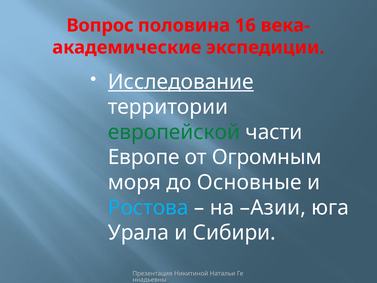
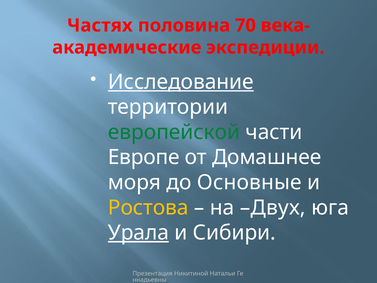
Вопрос: Вопрос -> Частях
16: 16 -> 70
Огромным: Огромным -> Домашнее
Ростова colour: light blue -> yellow
Азии: Азии -> Двух
Урала underline: none -> present
